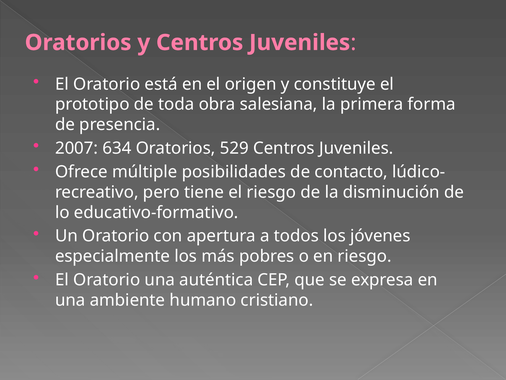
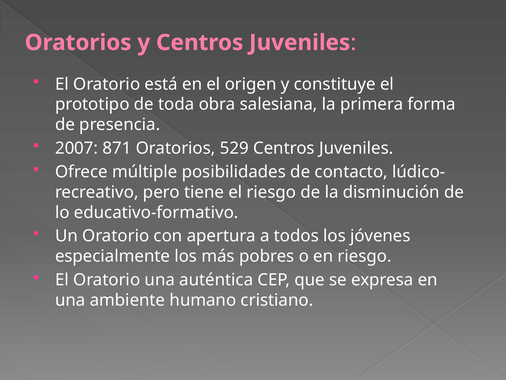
634: 634 -> 871
